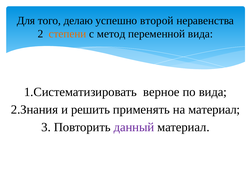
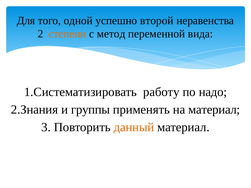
делаю: делаю -> одной
верное: верное -> работу
по вида: вида -> надо
решить: решить -> группы
данный colour: purple -> orange
